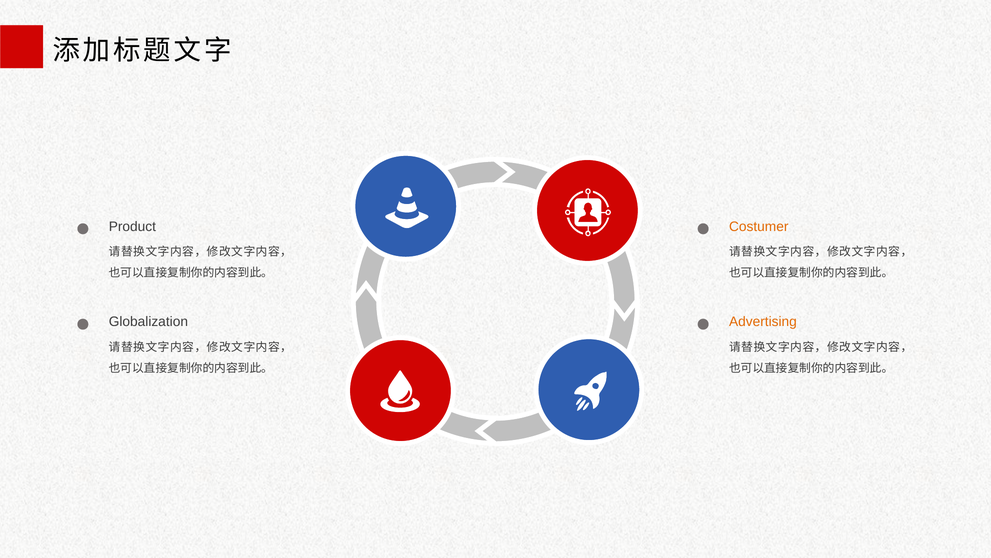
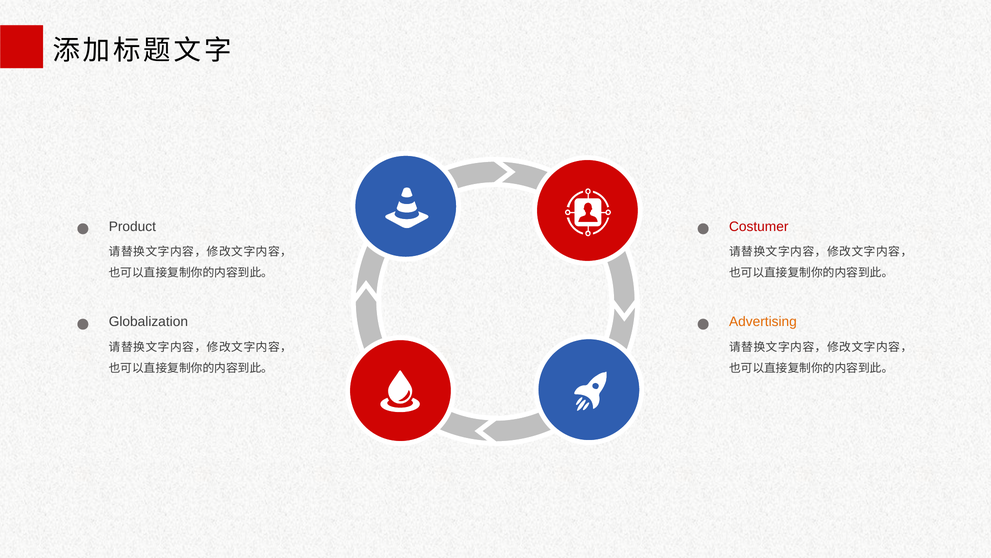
Costumer colour: orange -> red
